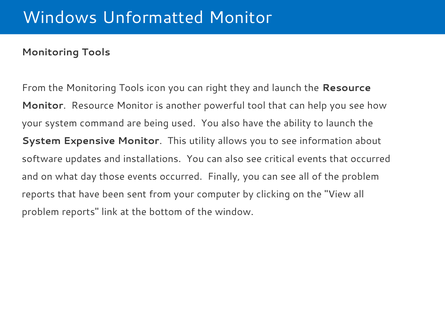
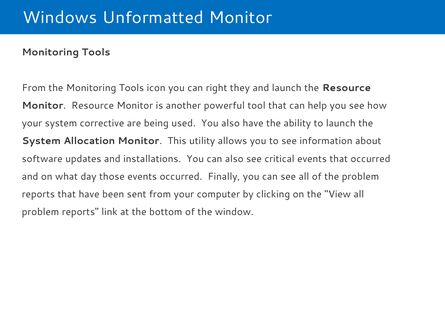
command: command -> corrective
Expensive: Expensive -> Allocation
